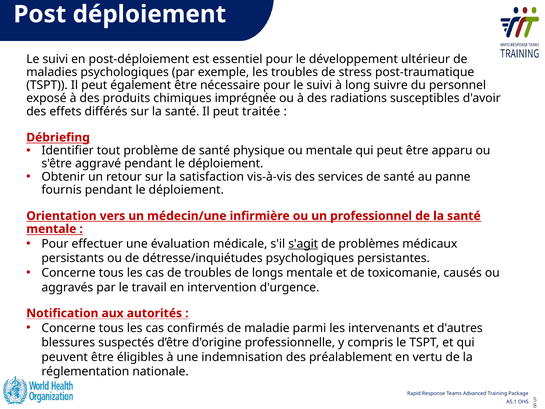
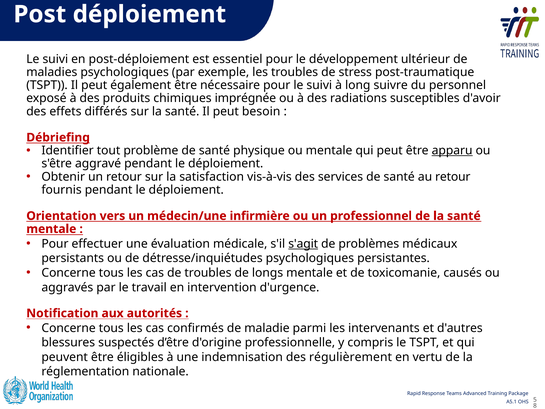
traitée: traitée -> besoin
apparu underline: none -> present
au panne: panne -> retour
préalablement: préalablement -> régulièrement
